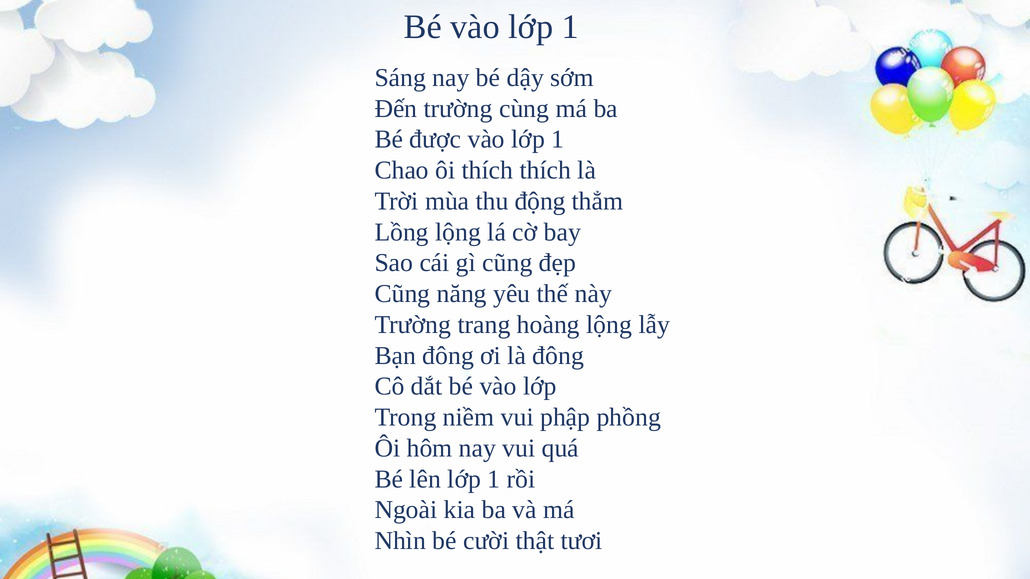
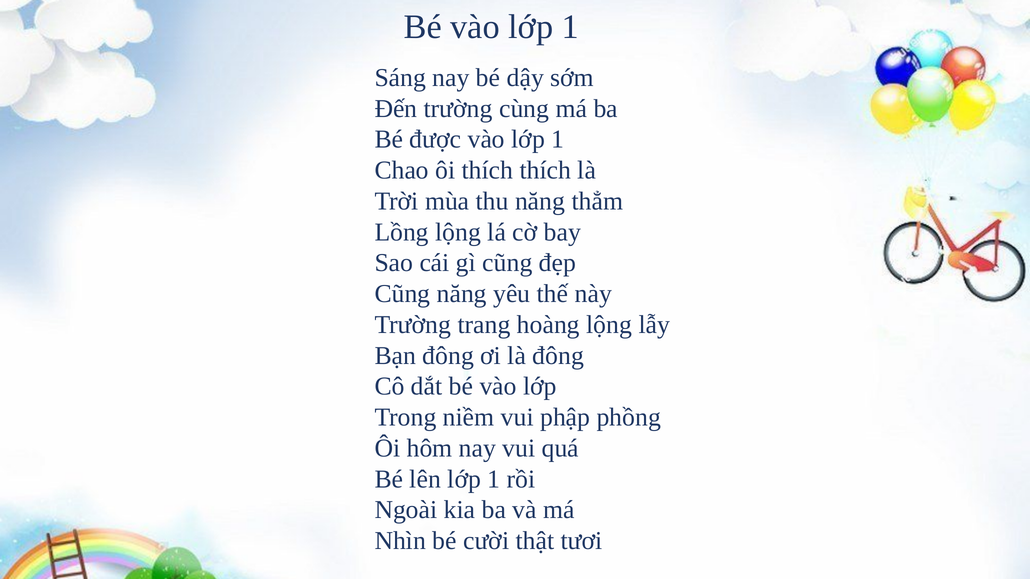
thu động: động -> năng
